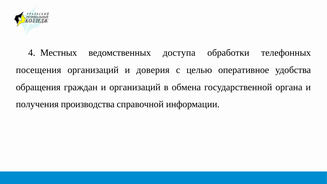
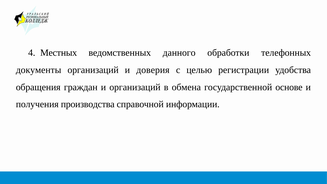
доступа: доступа -> данного
посещения: посещения -> документы
оперативное: оперативное -> регистрации
органа: органа -> основе
